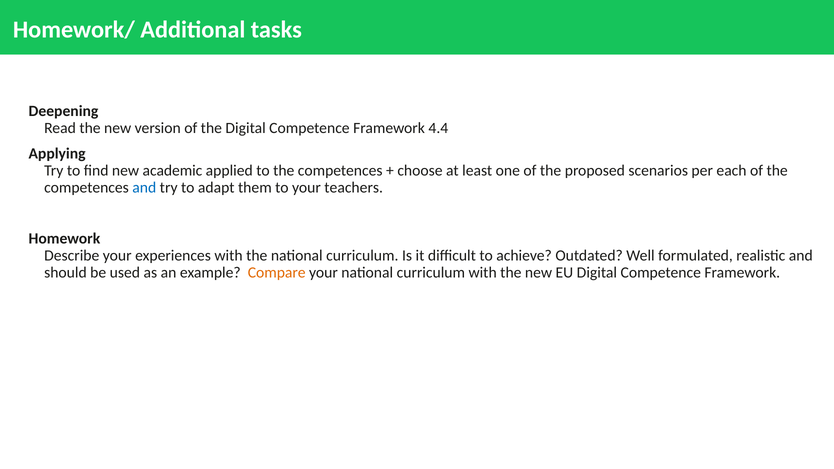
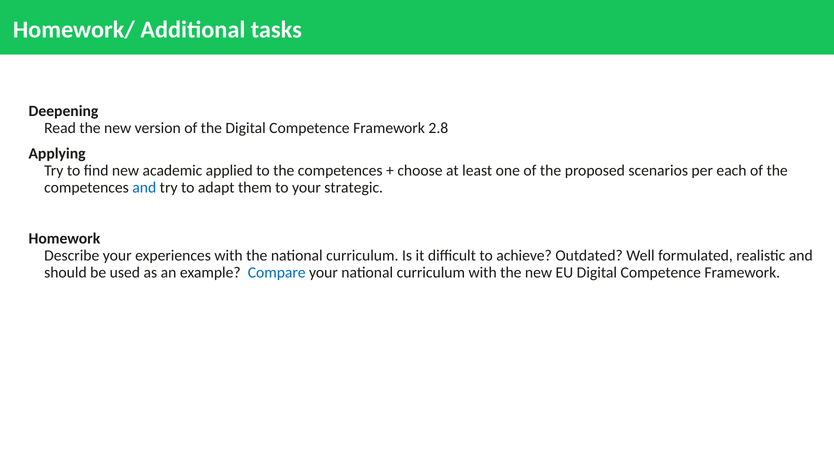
4.4: 4.4 -> 2.8
teachers: teachers -> strategic
Compare colour: orange -> blue
